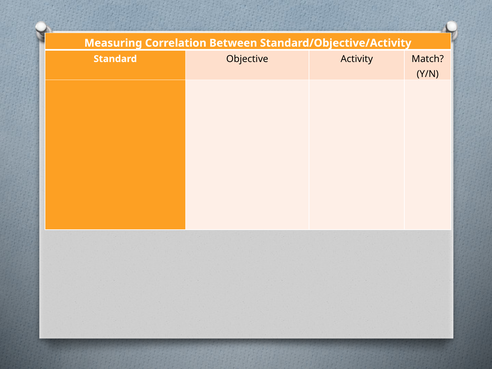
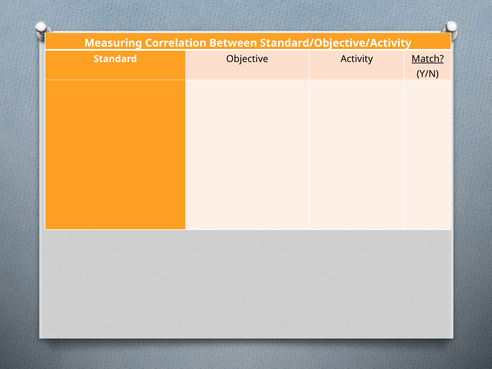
Match underline: none -> present
